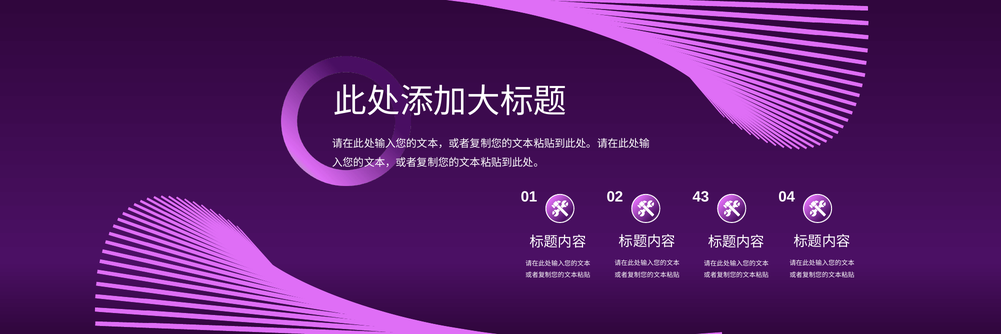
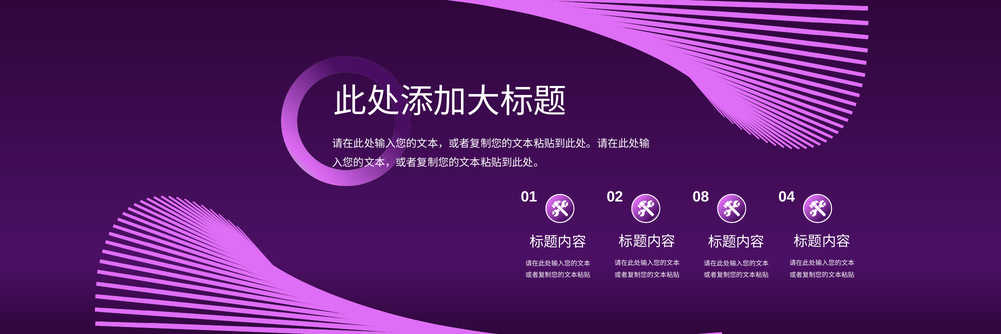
43: 43 -> 08
